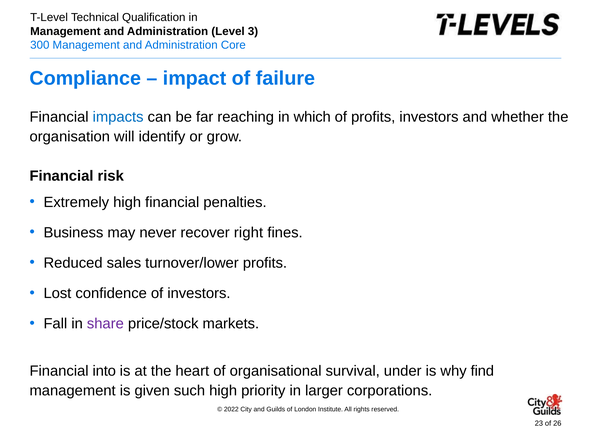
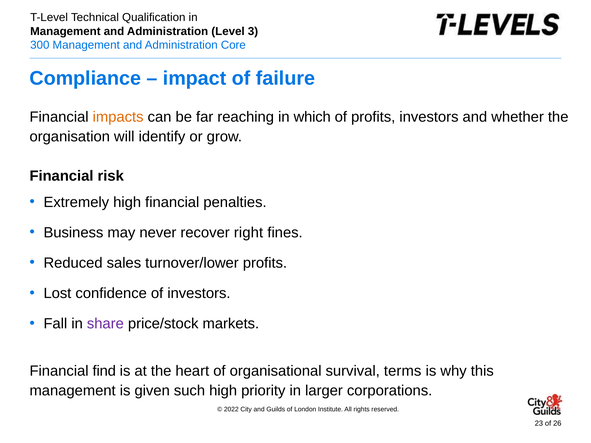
impacts colour: blue -> orange
into: into -> find
under: under -> terms
find: find -> this
